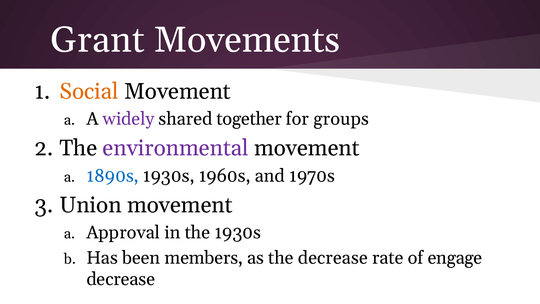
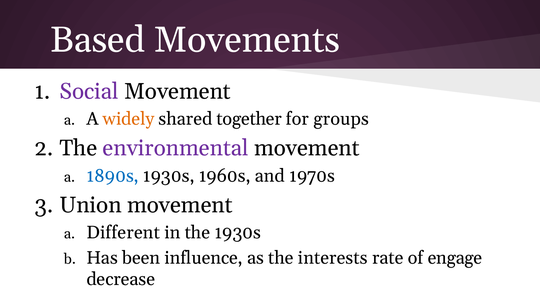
Grant: Grant -> Based
Social colour: orange -> purple
widely colour: purple -> orange
Approval: Approval -> Different
members: members -> influence
the decrease: decrease -> interests
